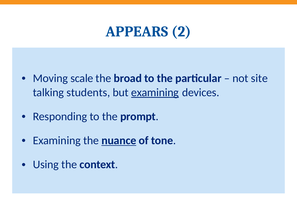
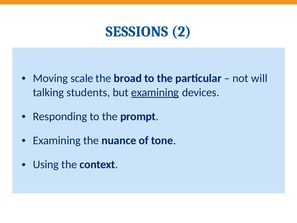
APPEARS: APPEARS -> SESSIONS
site: site -> will
nuance underline: present -> none
